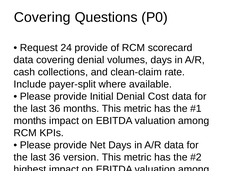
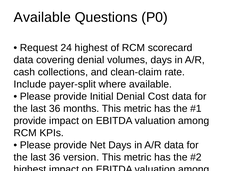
Covering at (42, 17): Covering -> Available
24 provide: provide -> highest
months at (30, 121): months -> provide
